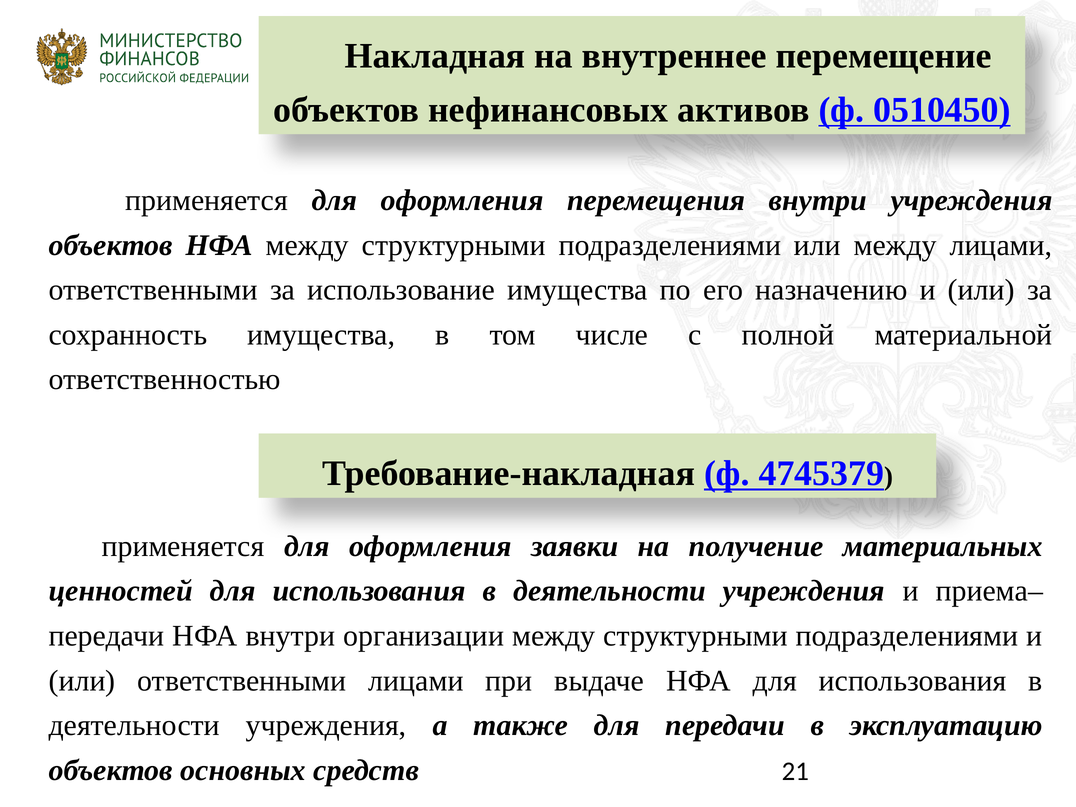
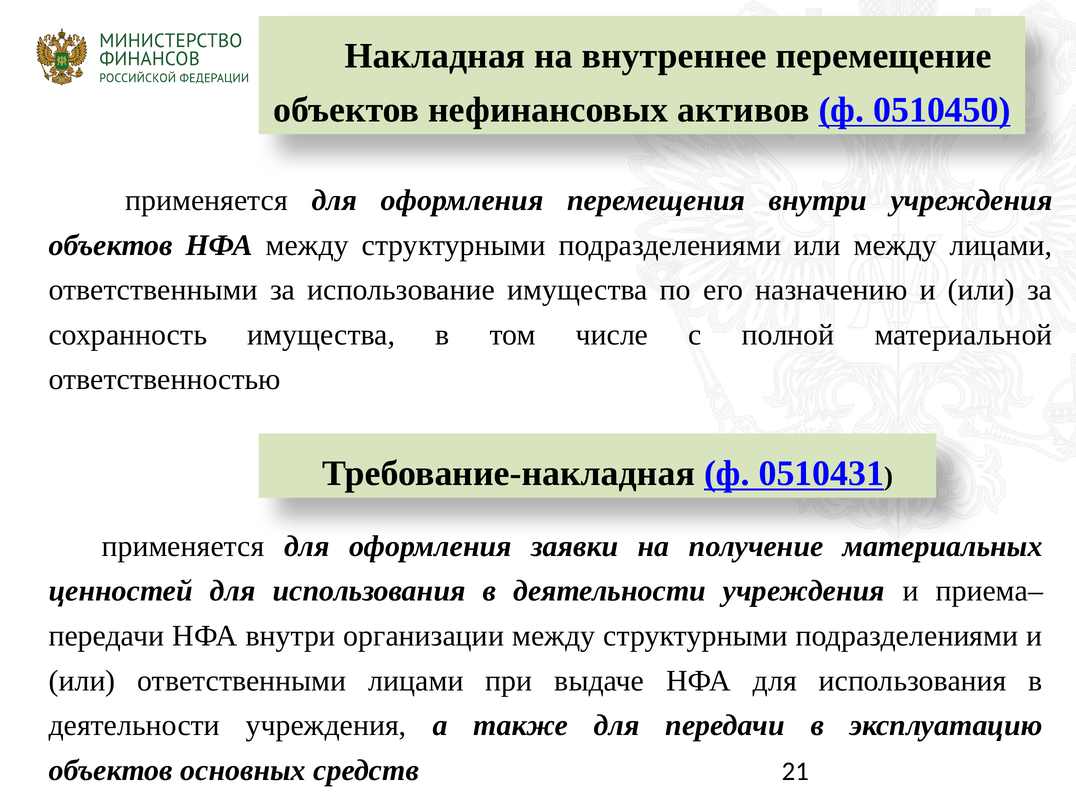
4745379: 4745379 -> 0510431
